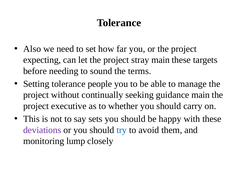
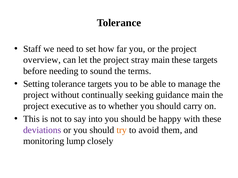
Also: Also -> Staff
expecting: expecting -> overview
tolerance people: people -> targets
sets: sets -> into
try colour: blue -> orange
